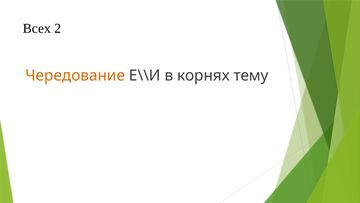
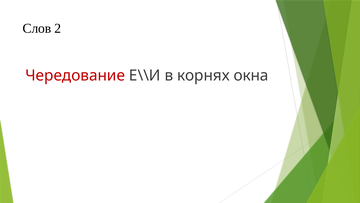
Всех: Всех -> Слов
Чередование colour: orange -> red
тему: тему -> окна
